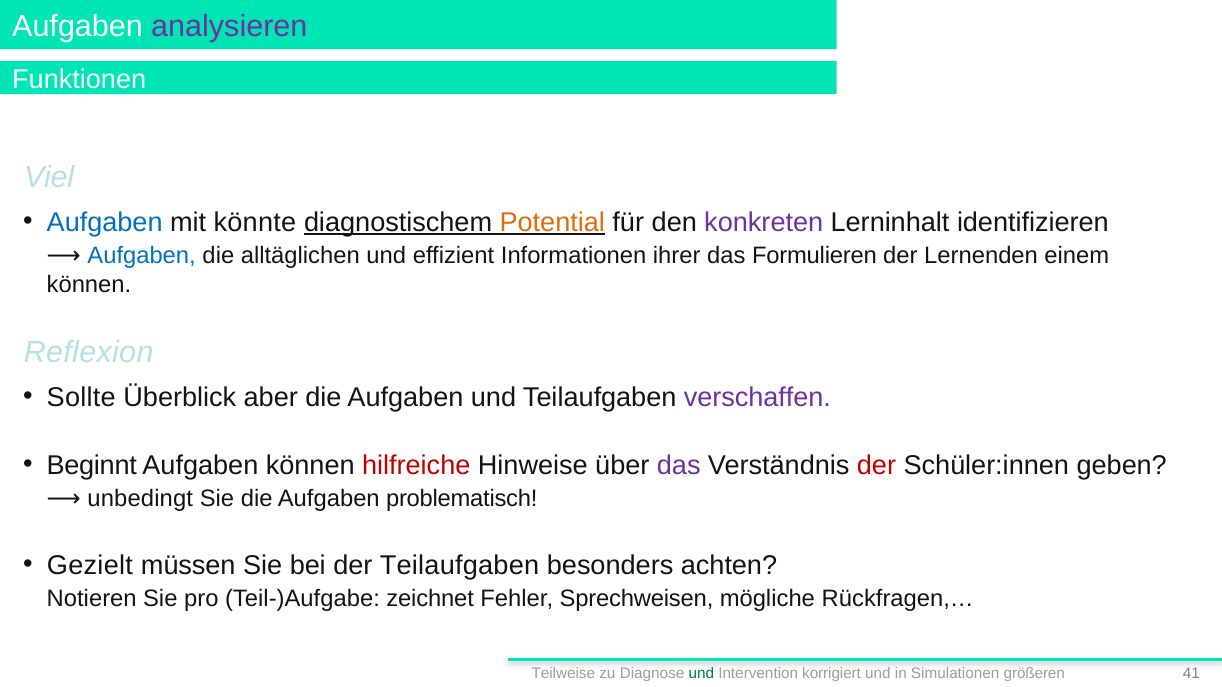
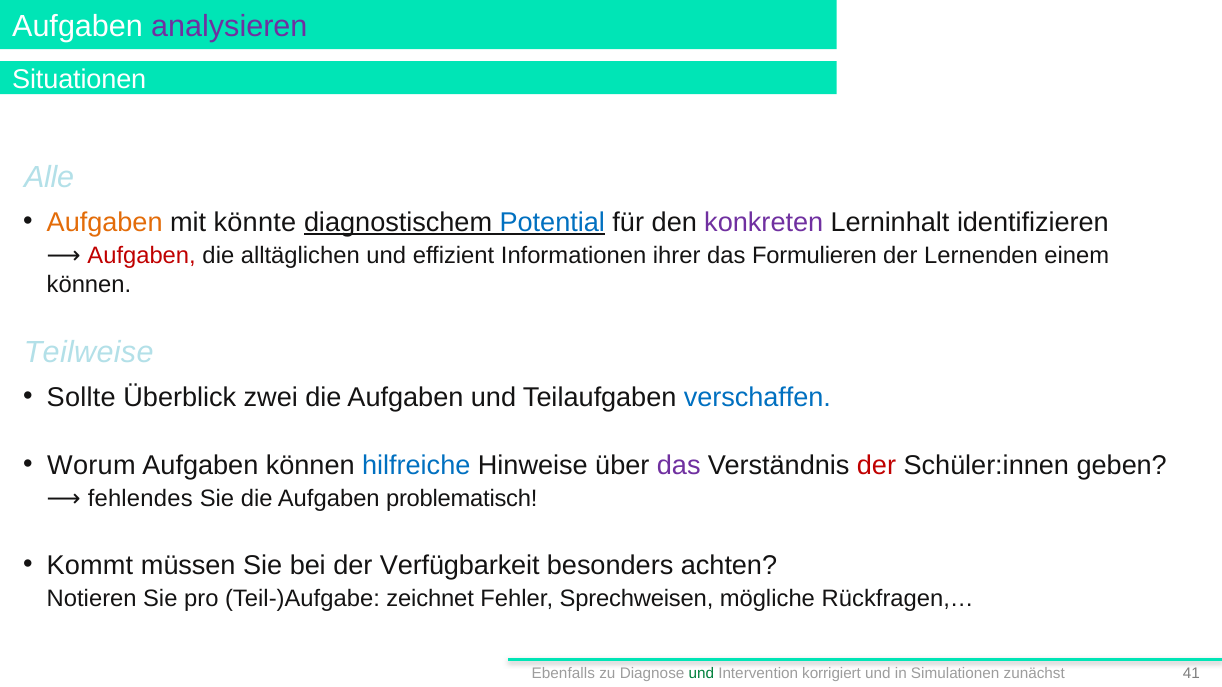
Funktionen: Funktionen -> Situationen
Viel: Viel -> Alle
Aufgaben at (105, 222) colour: blue -> orange
Potential colour: orange -> blue
Aufgaben at (142, 256) colour: blue -> red
Reflexion: Reflexion -> Teilweise
aber: aber -> zwei
verschaffen colour: purple -> blue
Beginnt: Beginnt -> Worum
hilfreiche colour: red -> blue
unbedingt: unbedingt -> fehlendes
Gezielt: Gezielt -> Kommt
der Teilaufgaben: Teilaufgaben -> Verfügbarkeit
Teilweise: Teilweise -> Ebenfalls
größeren: größeren -> zunächst
